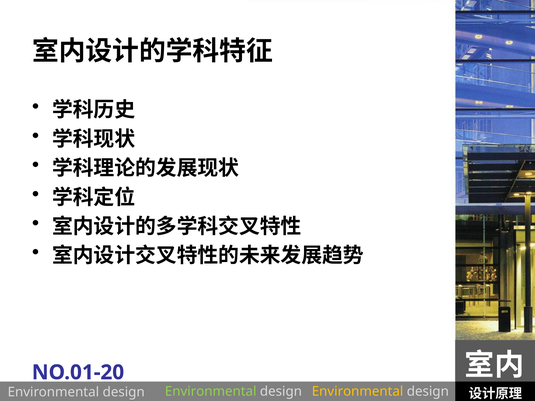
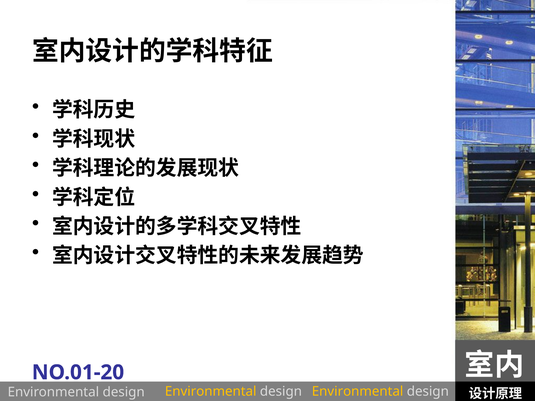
Environmental at (211, 392) colour: light green -> yellow
